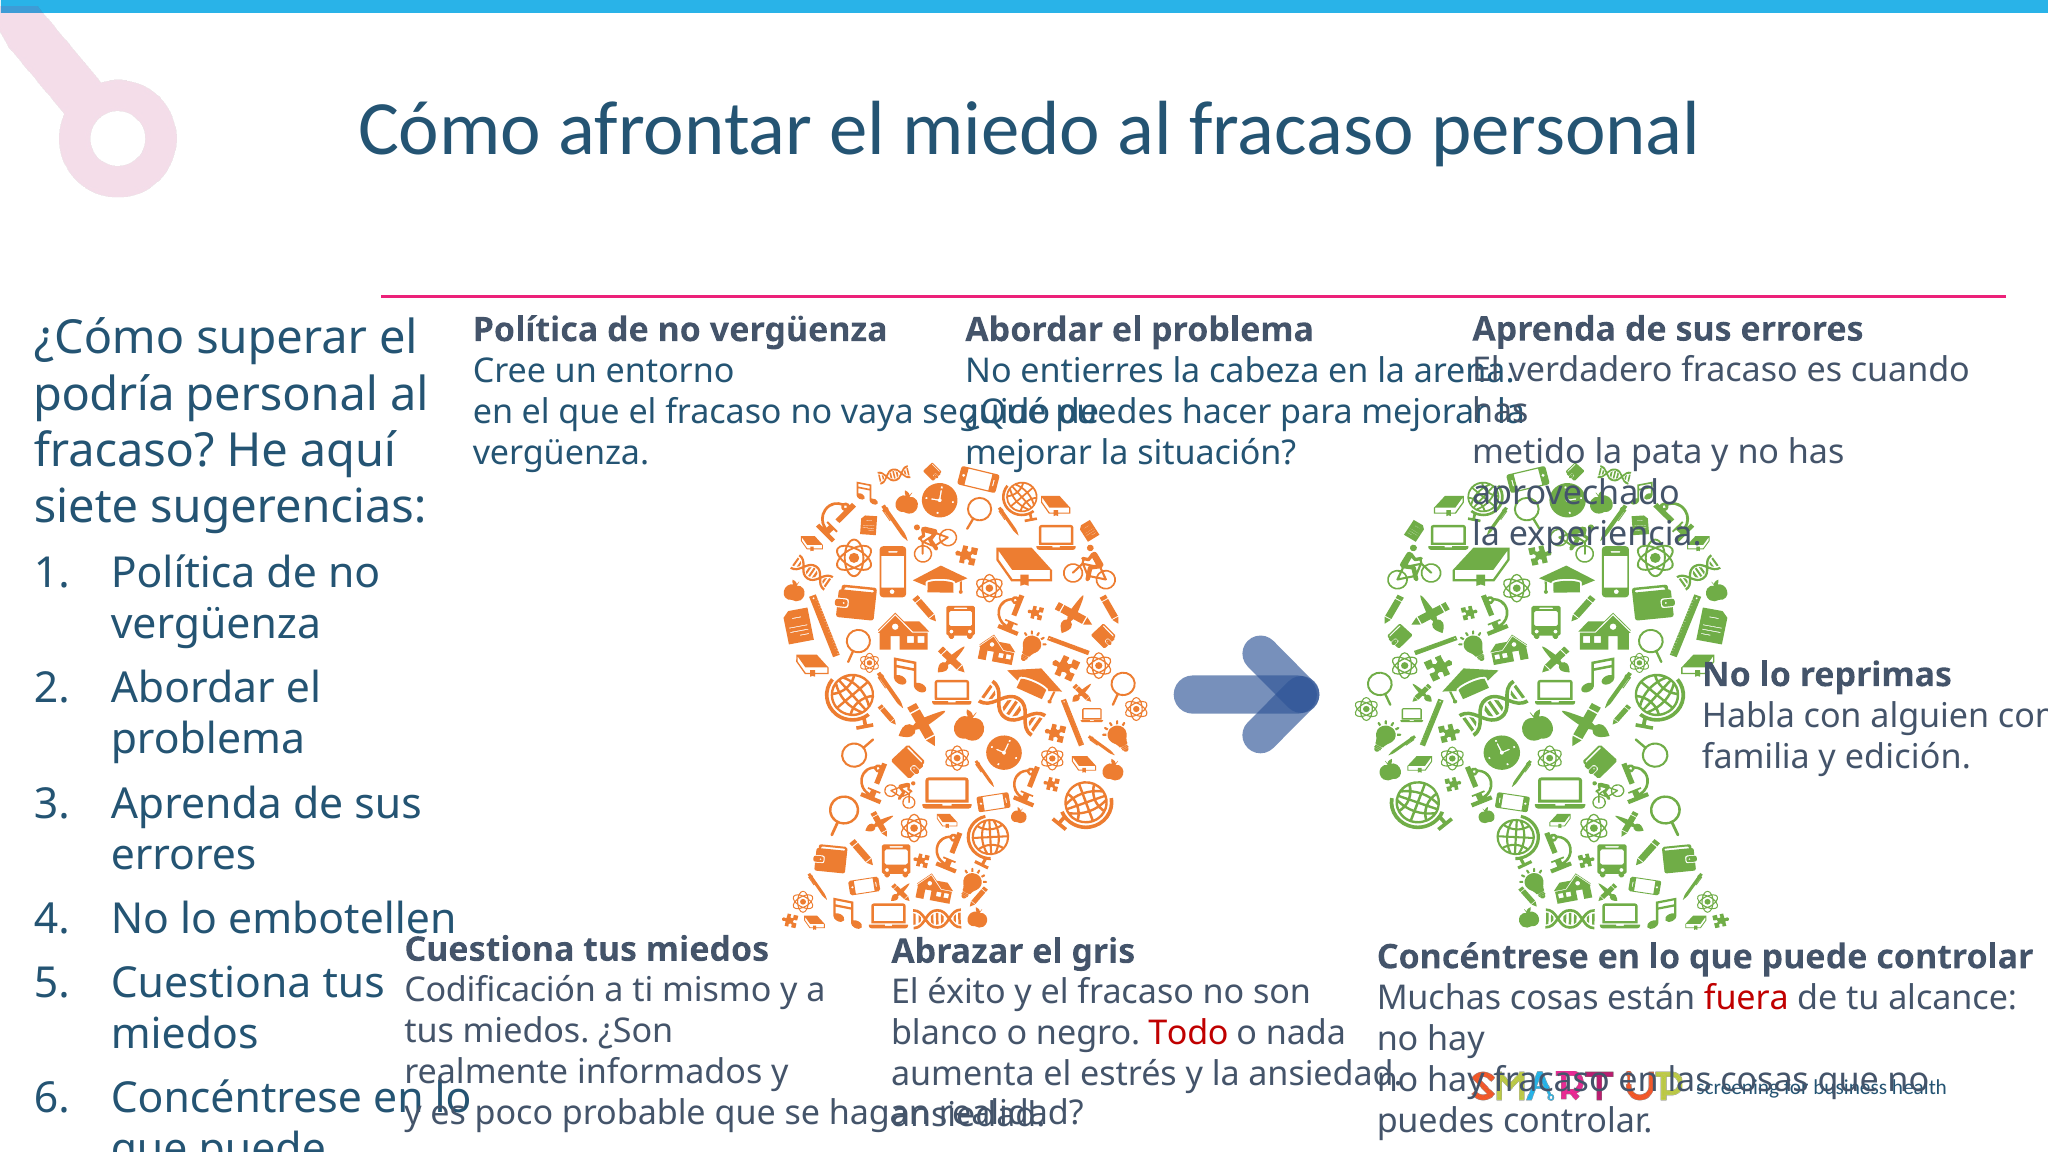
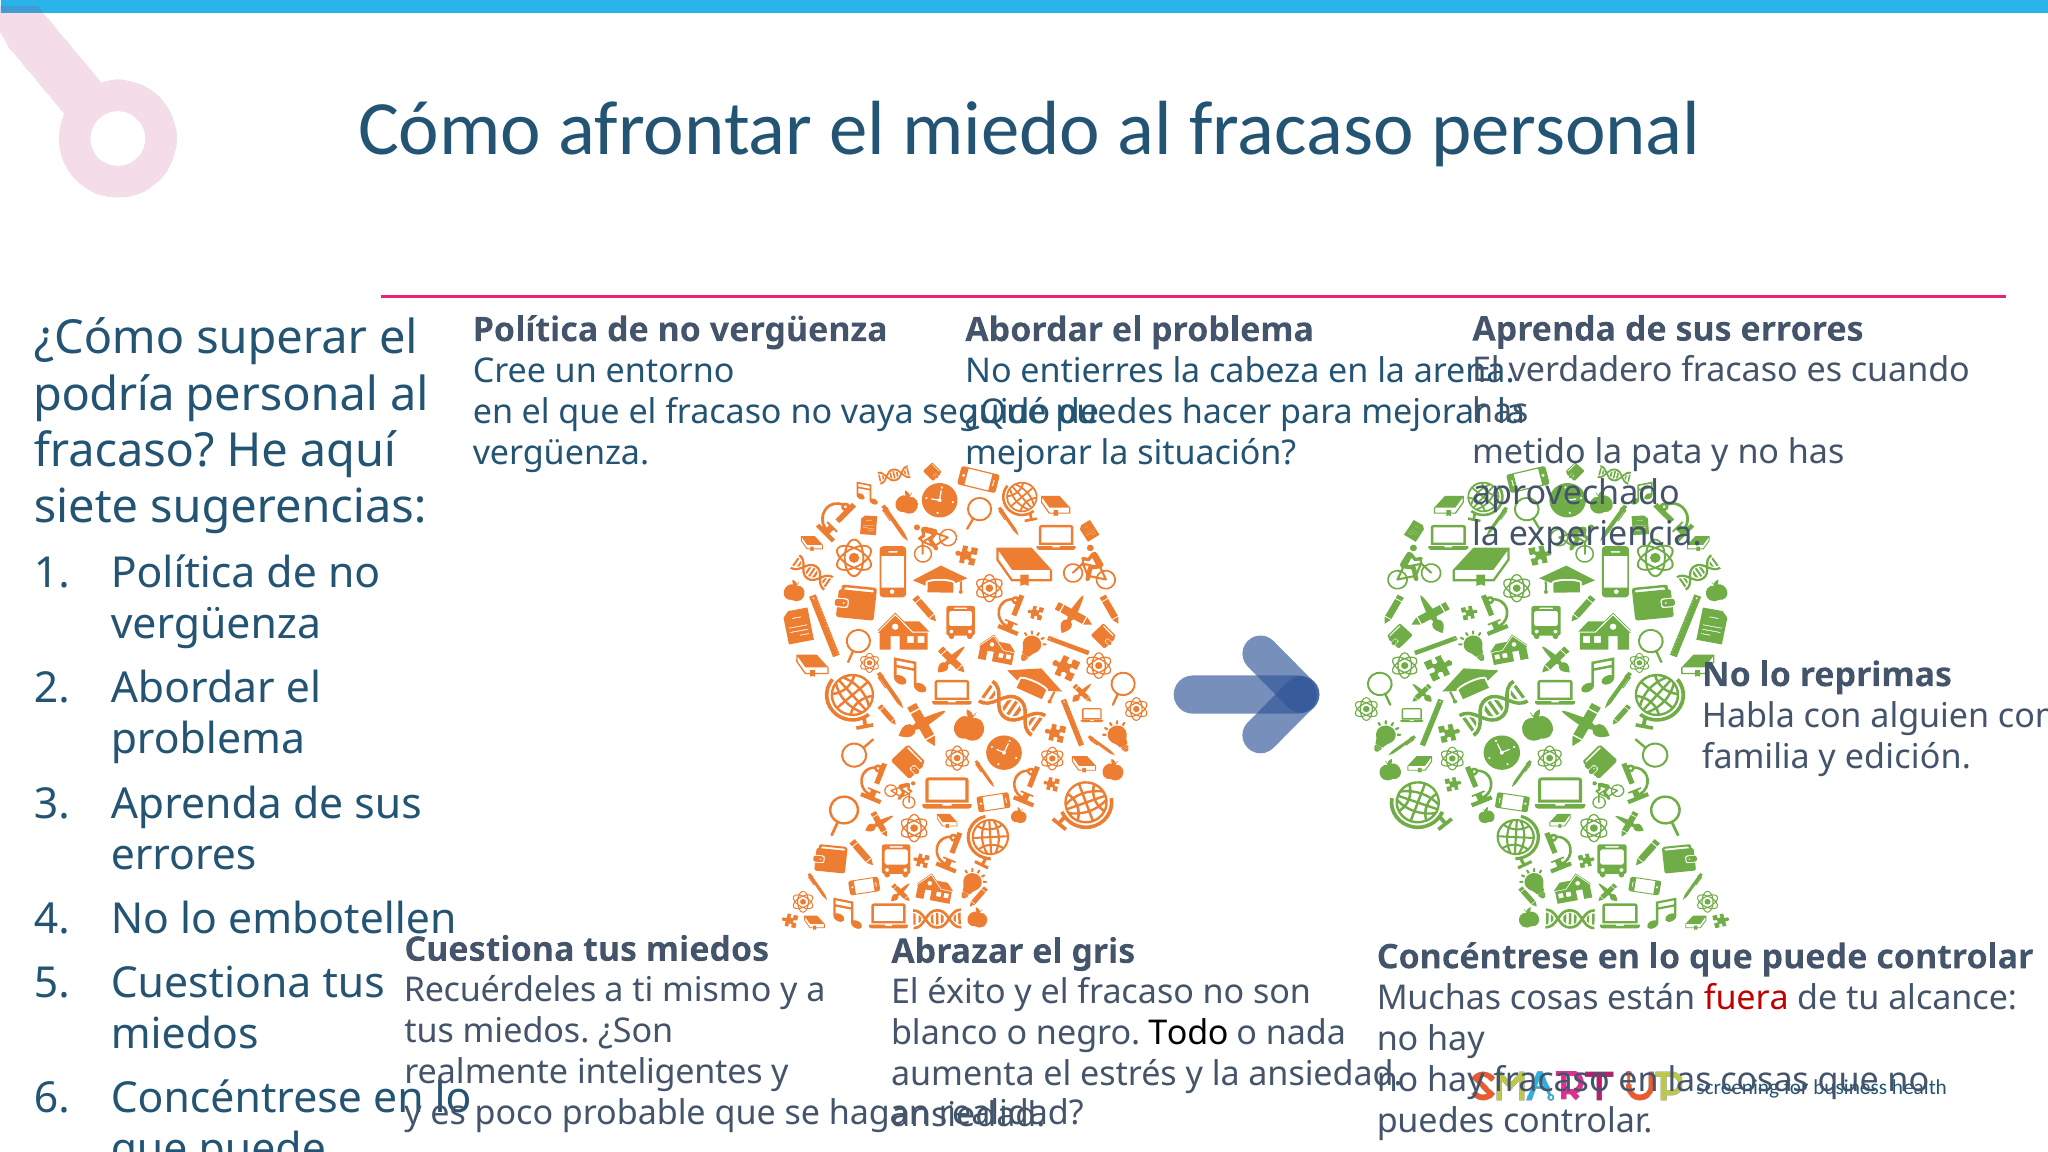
Codificación: Codificación -> Recuérdeles
Todo colour: red -> black
informados: informados -> inteligentes
